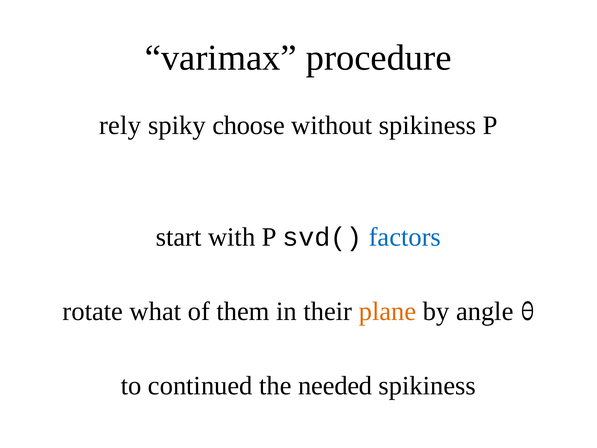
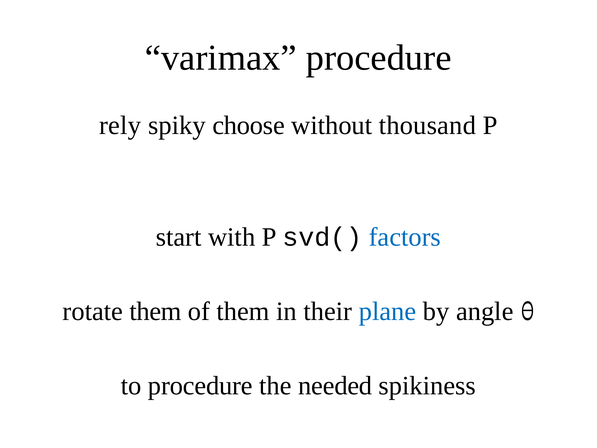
without spikiness: spikiness -> thousand
rotate what: what -> them
plane colour: orange -> blue
to continued: continued -> procedure
